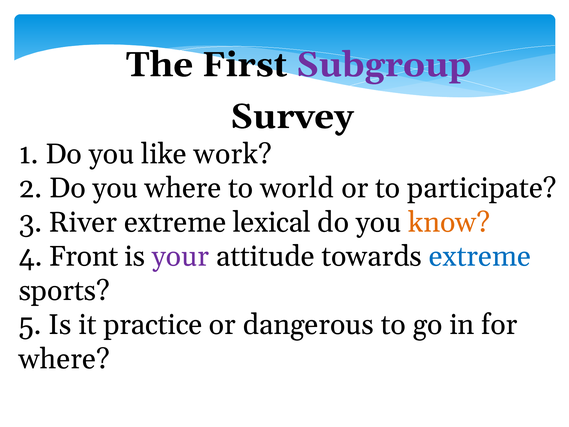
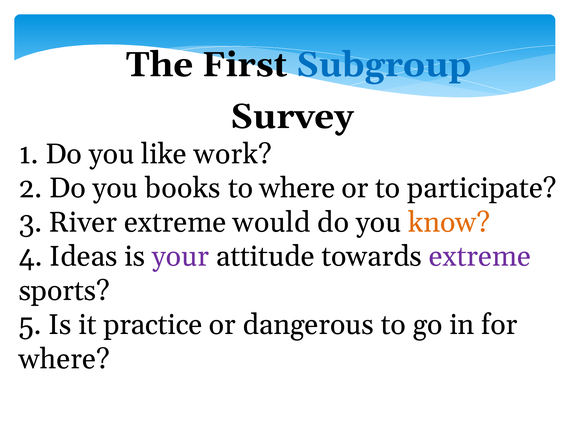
Subgroup colour: purple -> blue
you where: where -> books
to world: world -> where
lexical: lexical -> would
Front: Front -> Ideas
extreme at (480, 256) colour: blue -> purple
